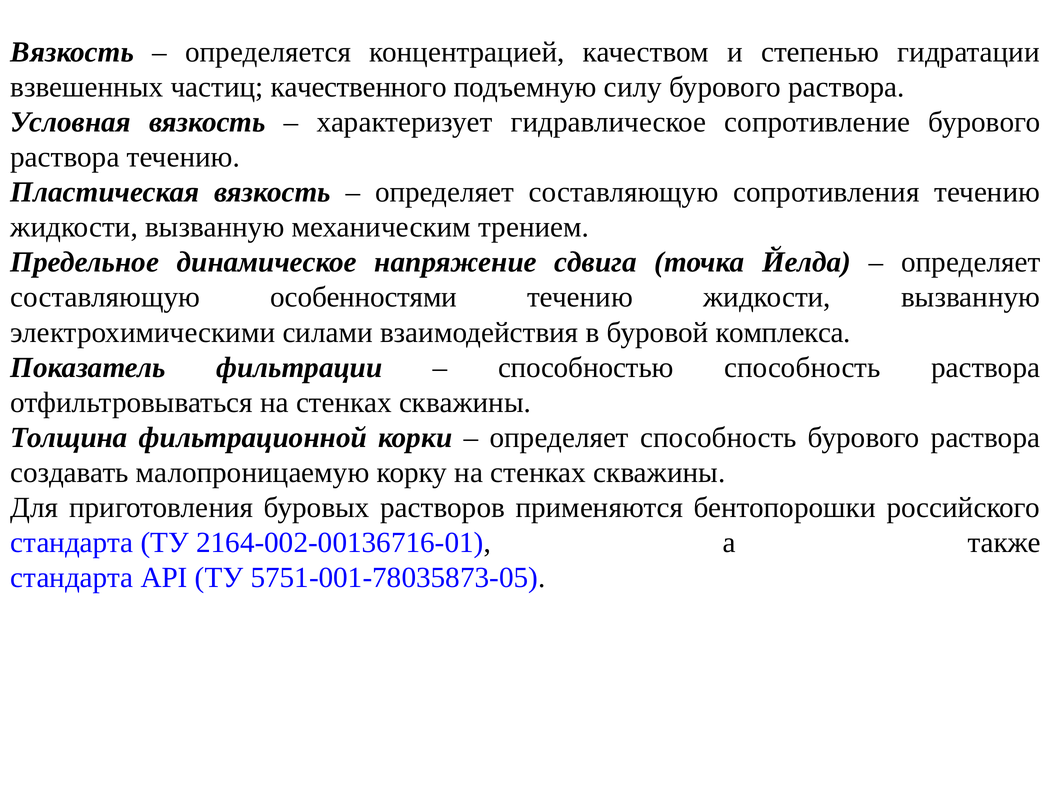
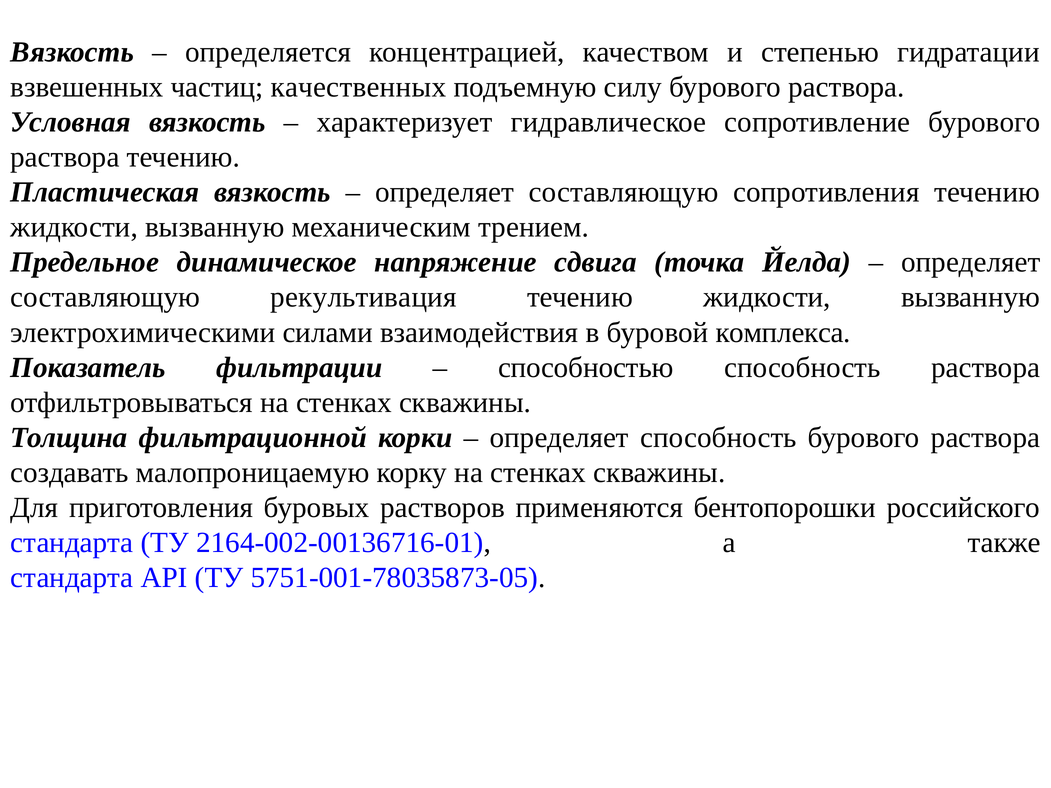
качественного: качественного -> качественных
особенностями: особенностями -> рекультивация
